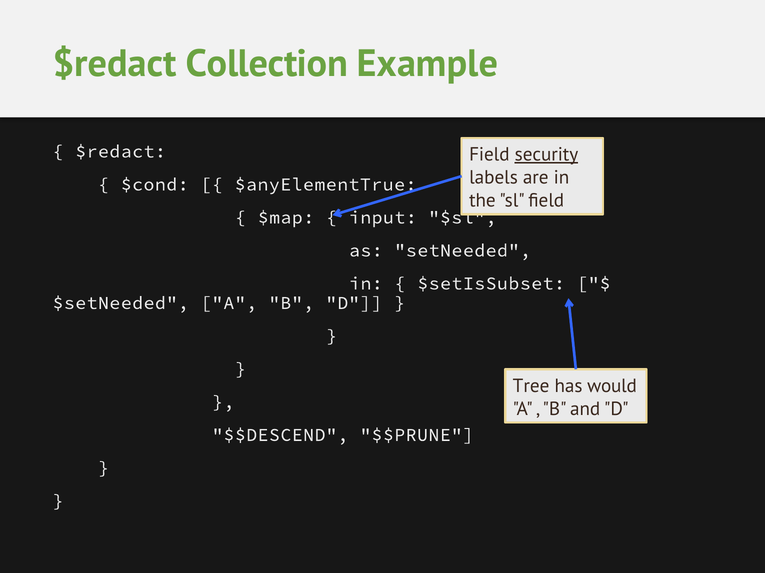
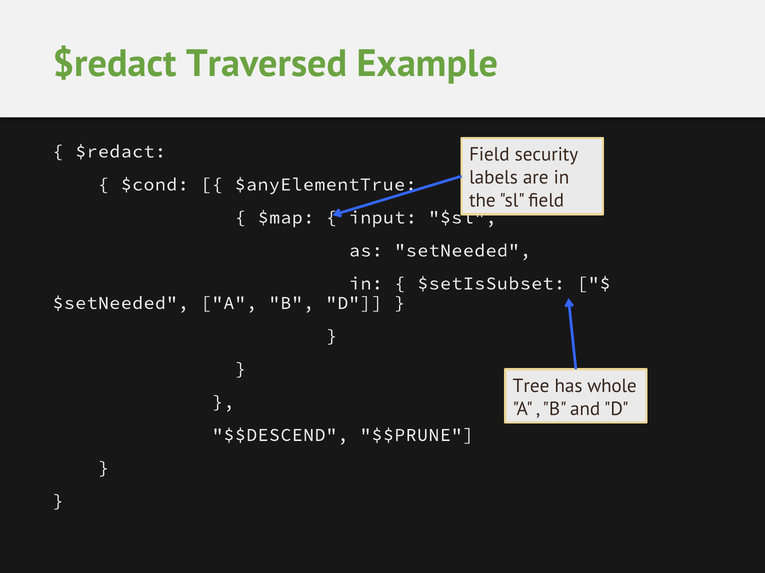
Collection: Collection -> Traversed
security underline: present -> none
would: would -> whole
